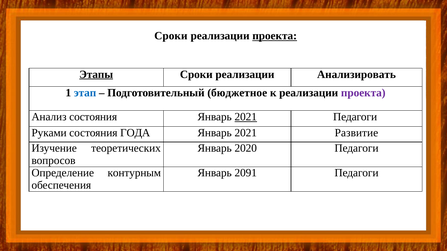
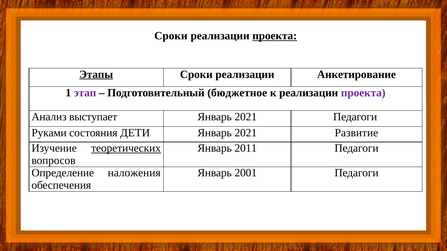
Анализировать: Анализировать -> Анкетирование
этап colour: blue -> purple
Анализ состояния: состояния -> выступает
2021 at (246, 117) underline: present -> none
ГОДА: ГОДА -> ДЕТИ
теоретических underline: none -> present
2020: 2020 -> 2011
контурным: контурным -> наложения
2091: 2091 -> 2001
